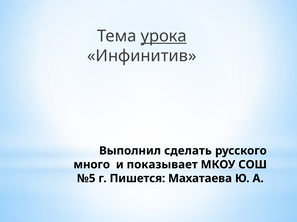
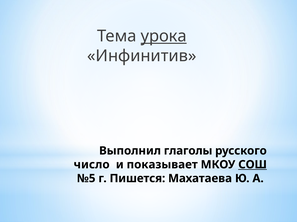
сделать: сделать -> глаголы
много: много -> число
СОШ underline: none -> present
